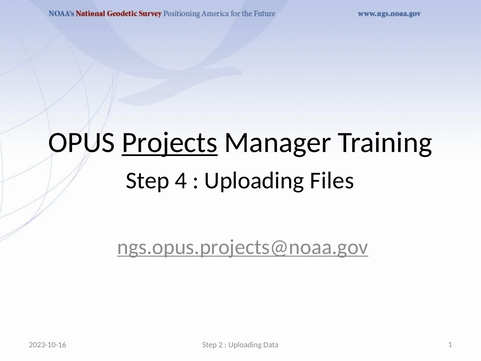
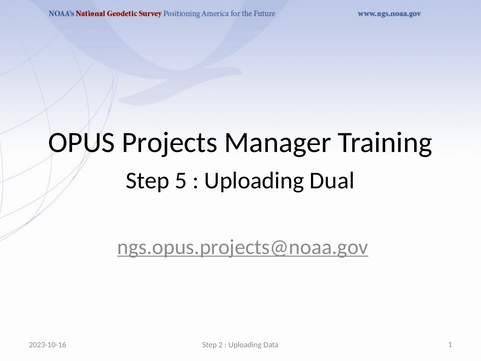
Projects underline: present -> none
4: 4 -> 5
Files: Files -> Dual
